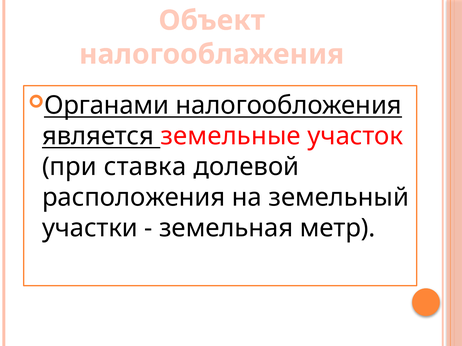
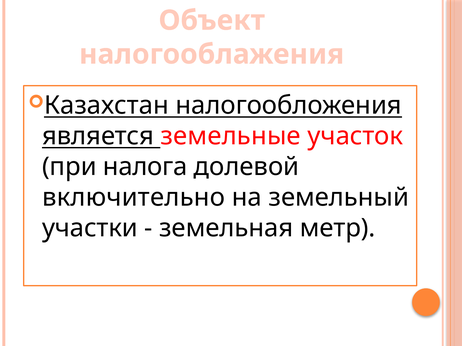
Органами: Органами -> Казахстан
ставка: ставка -> налога
расположения: расположения -> включительно
